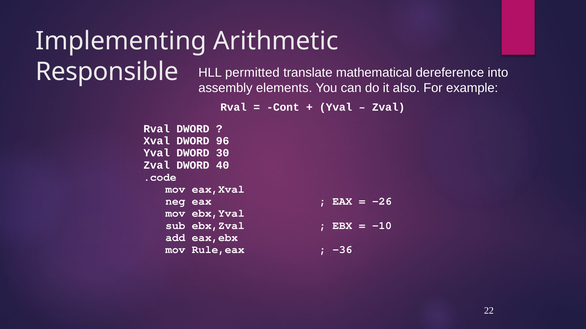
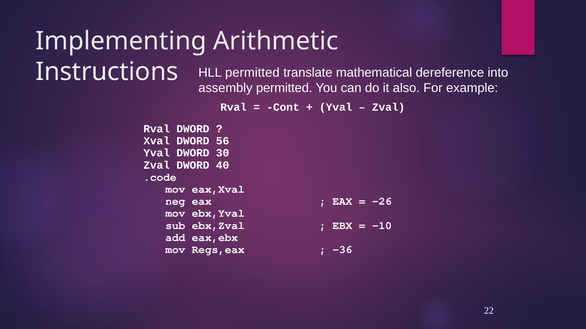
Responsible: Responsible -> Instructions
assembly elements: elements -> permitted
96: 96 -> 56
Rule,eax: Rule,eax -> Regs,eax
